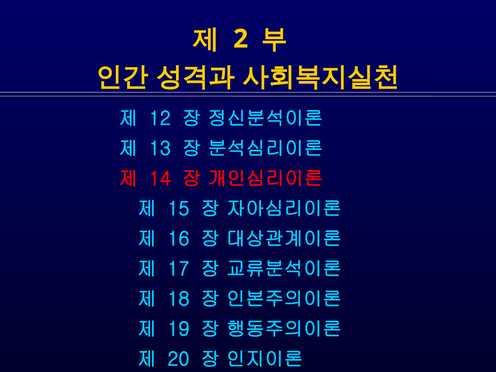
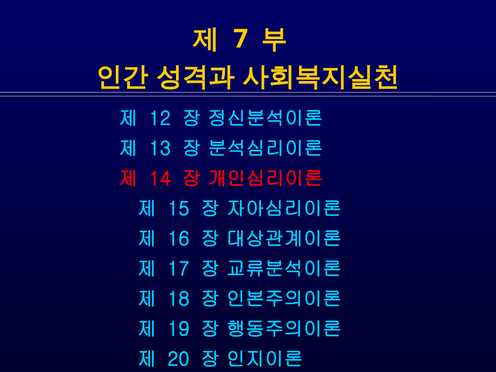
2: 2 -> 7
